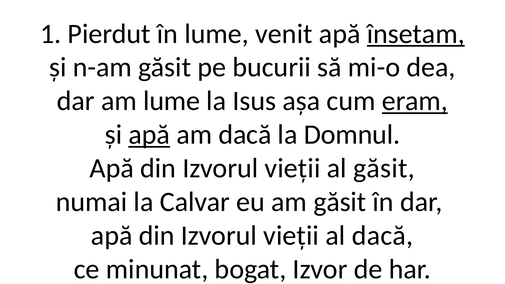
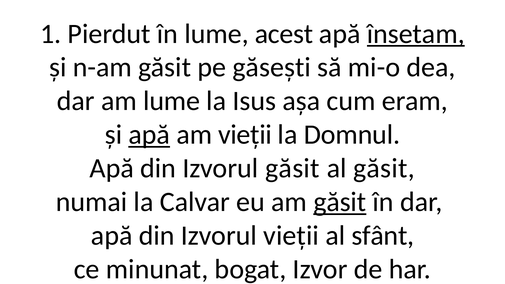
venit: venit -> acest
bucurii: bucurii -> găsești
eram underline: present -> none
am dacă: dacă -> vieții
vieții at (293, 168): vieții -> găsit
găsit at (340, 202) underline: none -> present
al dacă: dacă -> sfânt
